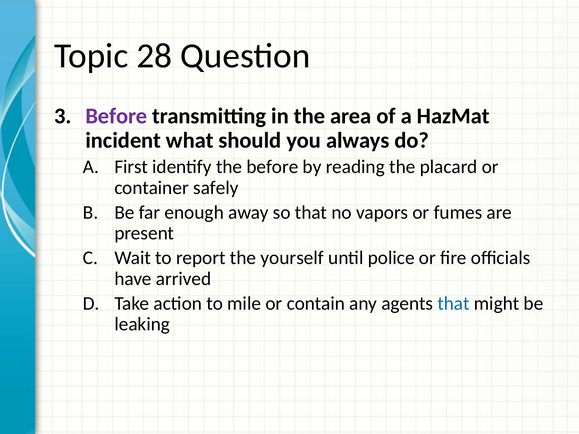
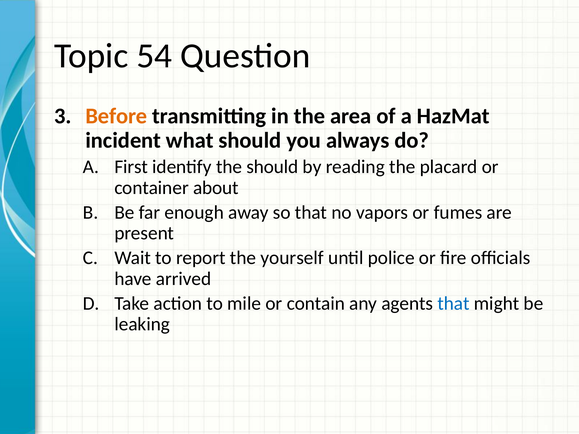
28: 28 -> 54
Before at (116, 116) colour: purple -> orange
the before: before -> should
safely: safely -> about
